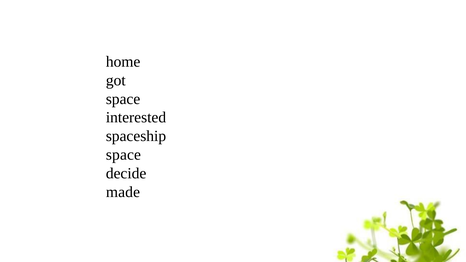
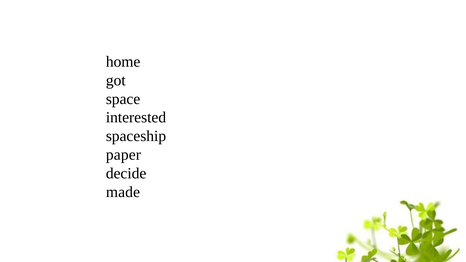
space at (123, 155): space -> paper
